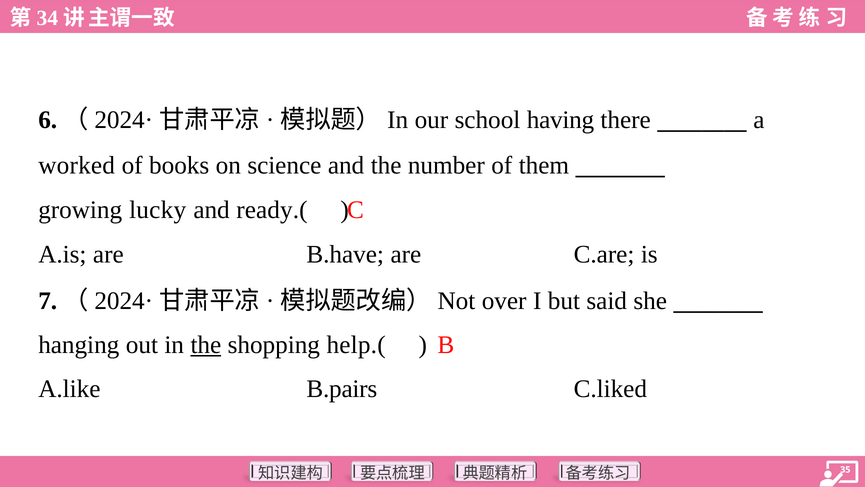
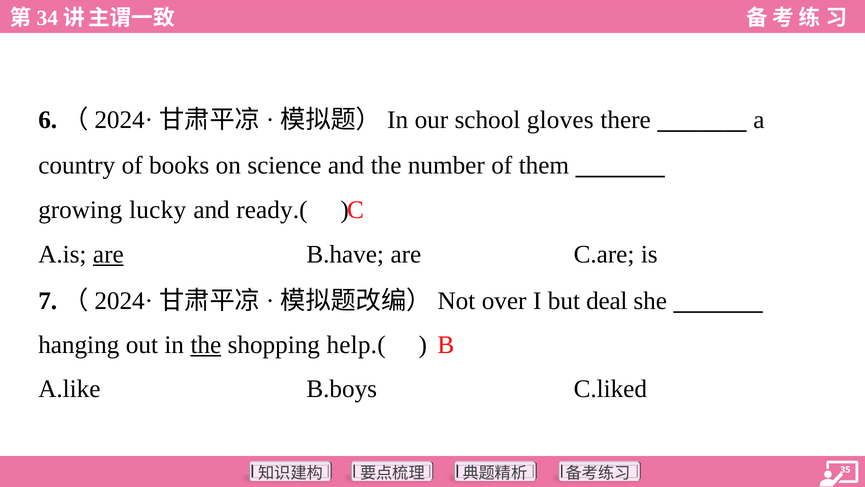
having: having -> gloves
worked: worked -> country
are at (108, 254) underline: none -> present
said: said -> deal
B.pairs: B.pairs -> B.boys
